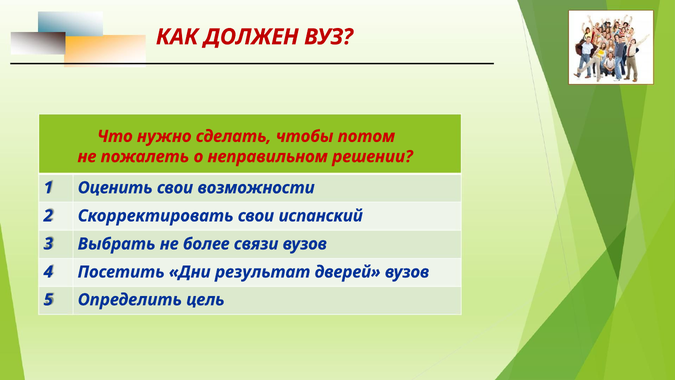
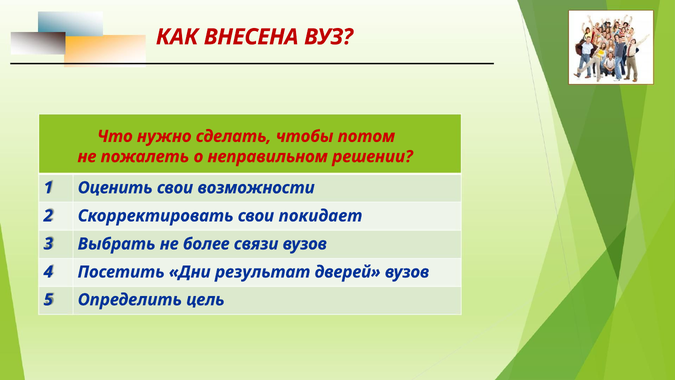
ДОЛЖЕН: ДОЛЖЕН -> ВНЕСЕНА
испанский: испанский -> покидает
